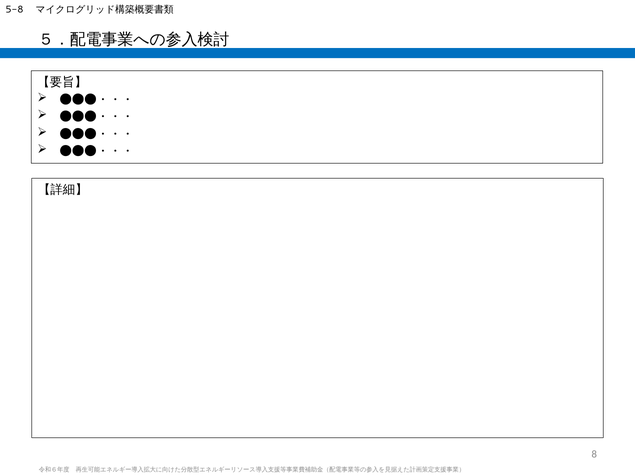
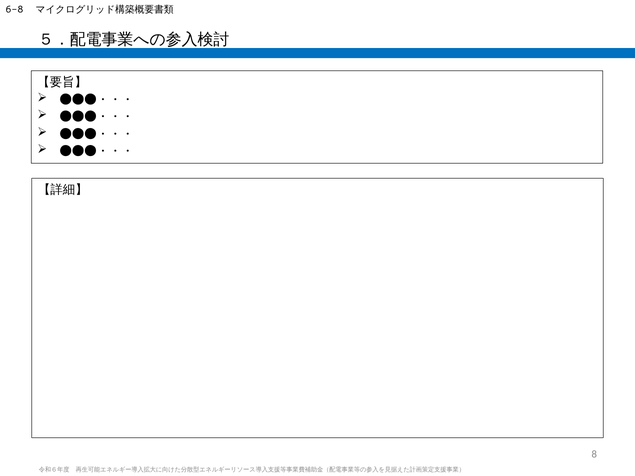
5-8: 5-8 -> 6-8
